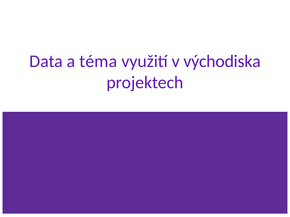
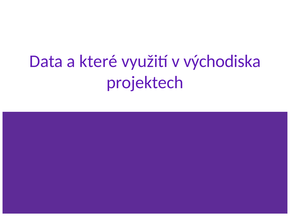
téma: téma -> které
